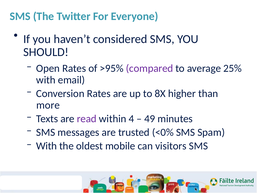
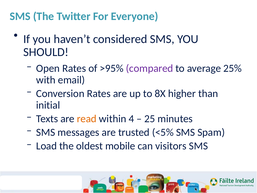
more: more -> initial
read colour: purple -> orange
49: 49 -> 25
<0%: <0% -> <5%
With at (47, 146): With -> Load
